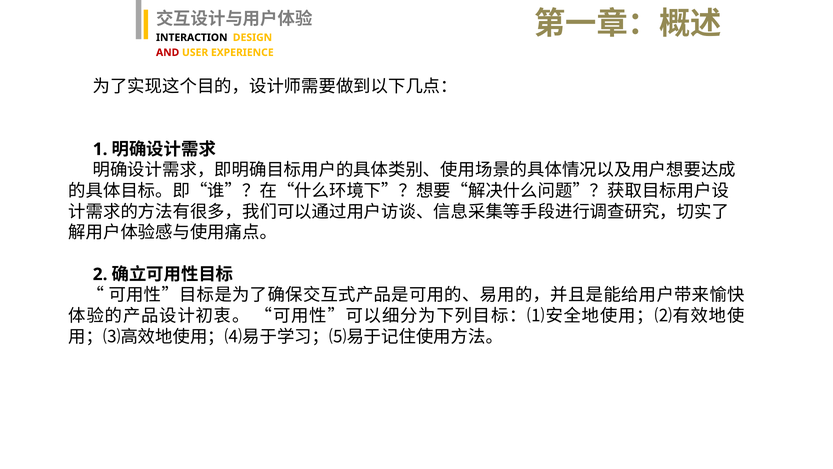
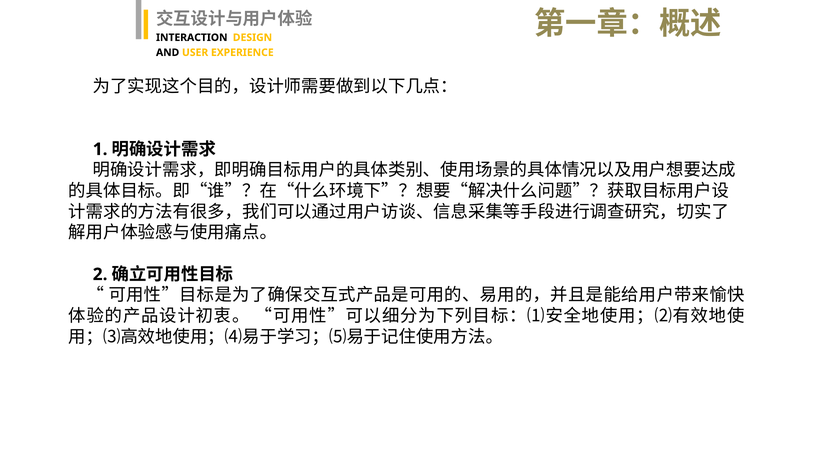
AND colour: red -> black
